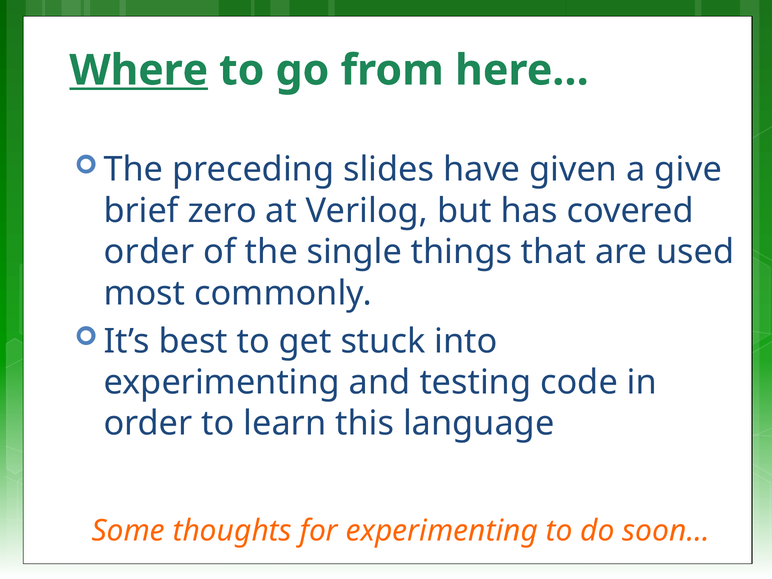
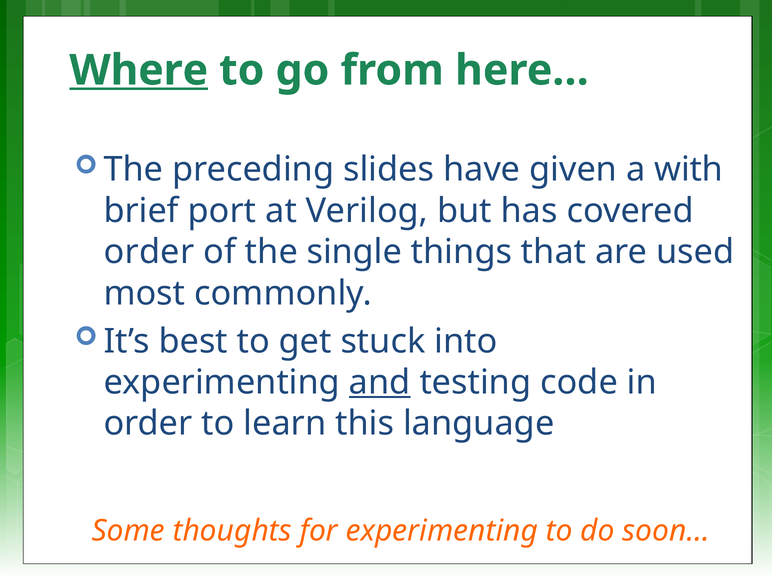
give: give -> with
zero: zero -> port
and underline: none -> present
